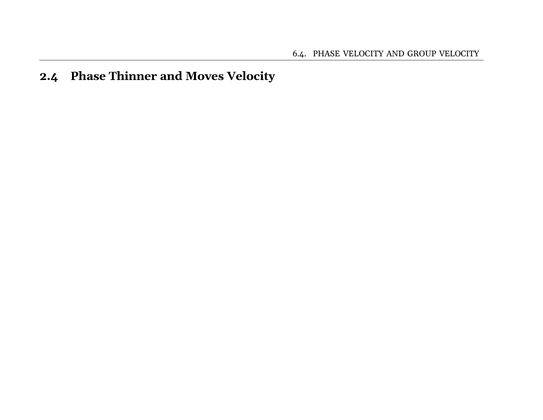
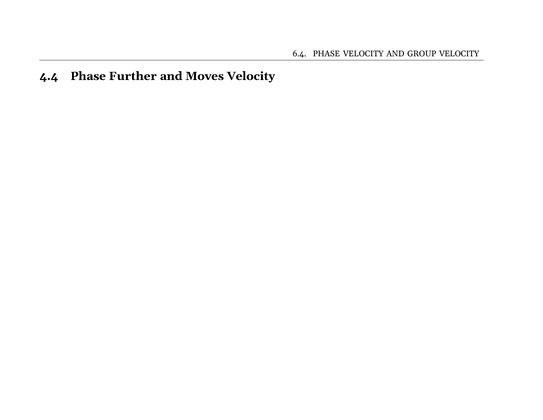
2.4: 2.4 -> 4.4
Thinner: Thinner -> Further
